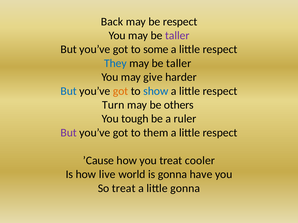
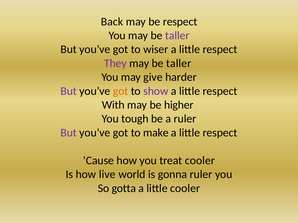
some: some -> wiser
They colour: blue -> purple
But at (69, 91) colour: blue -> purple
show colour: blue -> purple
Turn: Turn -> With
others: others -> higher
them: them -> make
gonna have: have -> ruler
So treat: treat -> gotta
little gonna: gonna -> cooler
